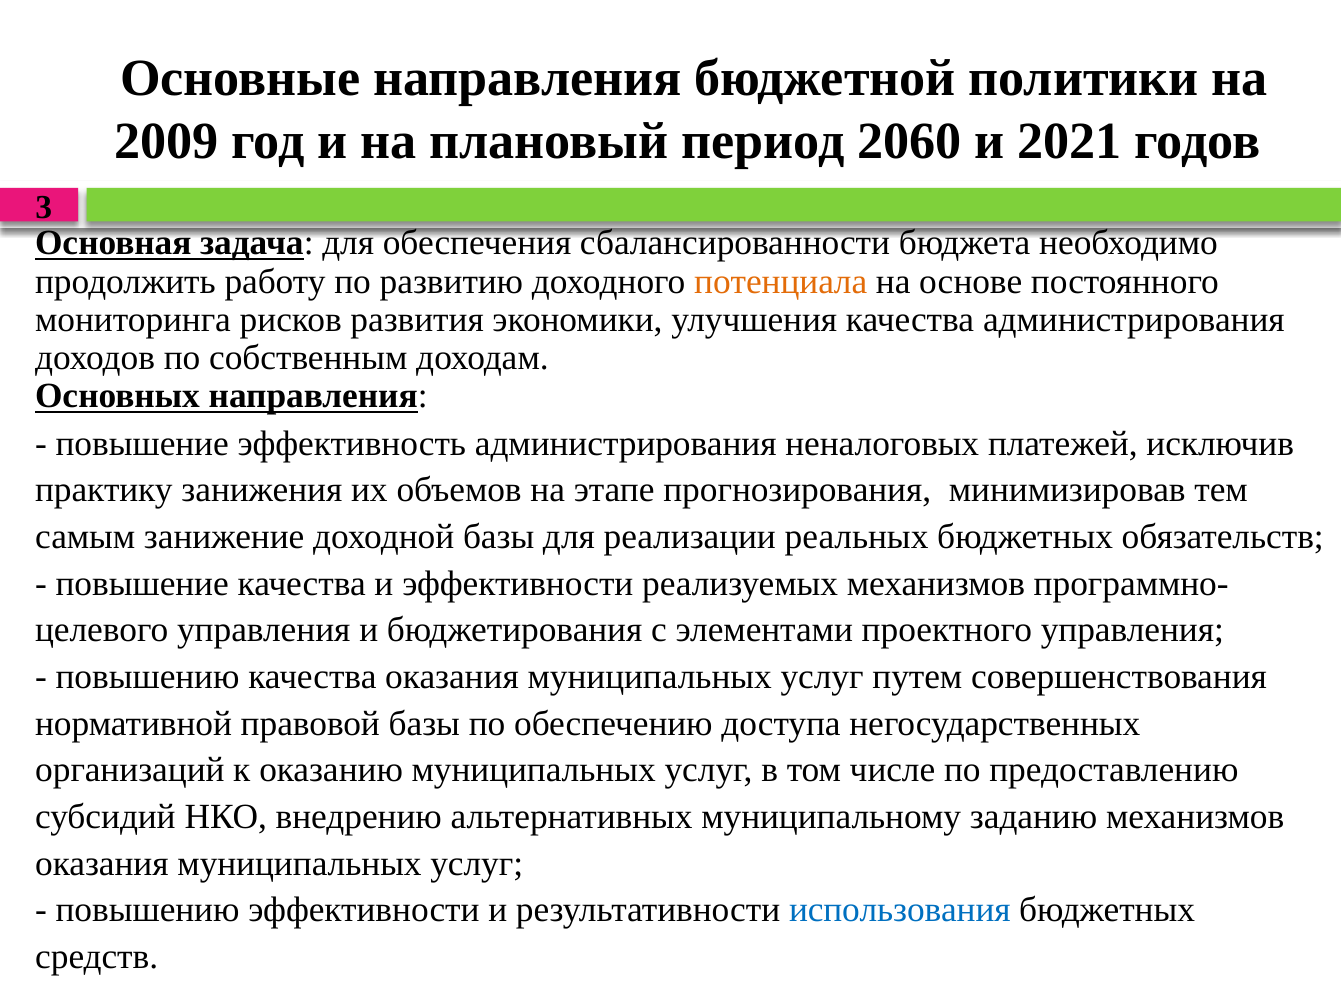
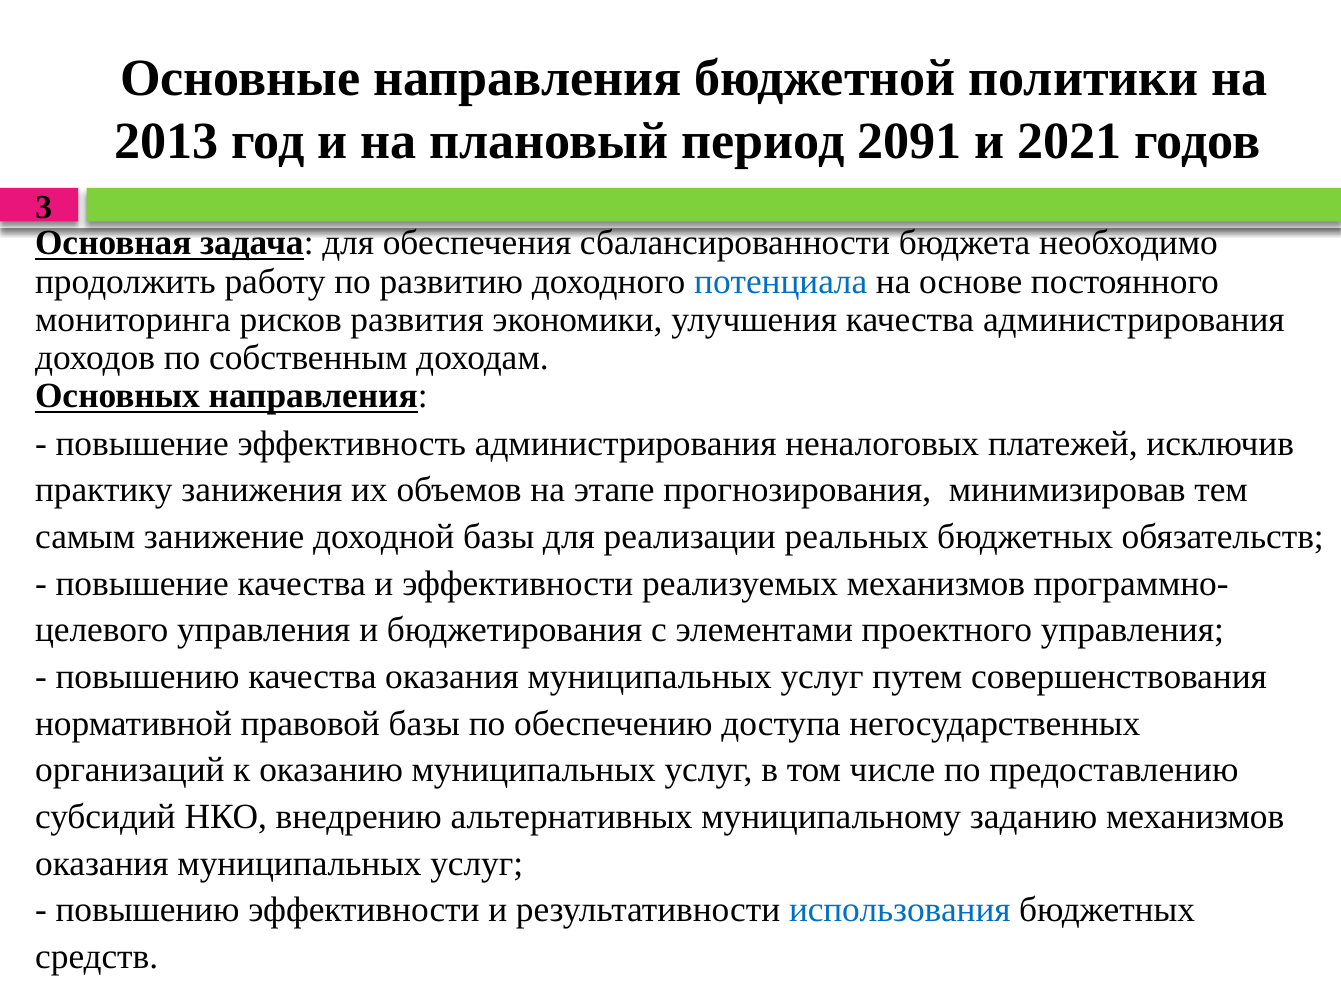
2009: 2009 -> 2013
2060: 2060 -> 2091
потенциала colour: orange -> blue
